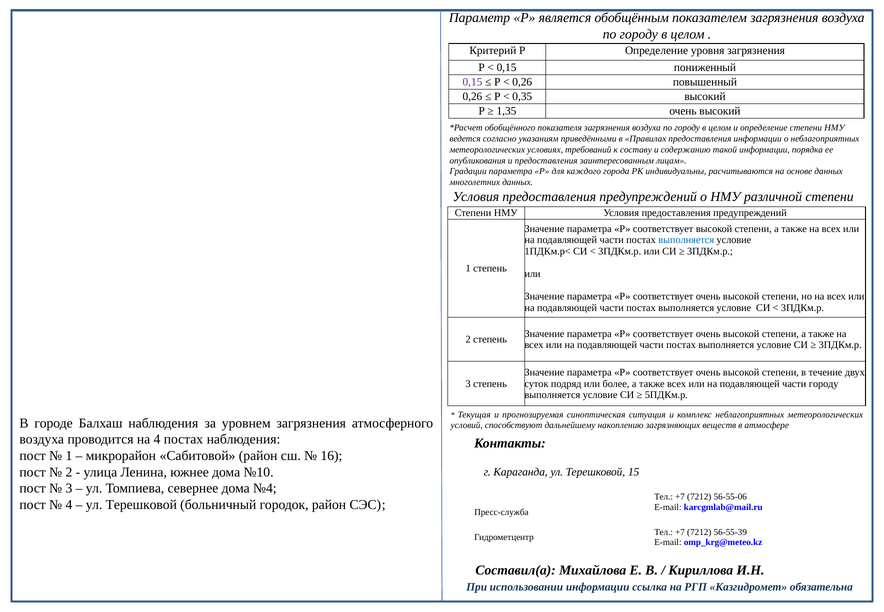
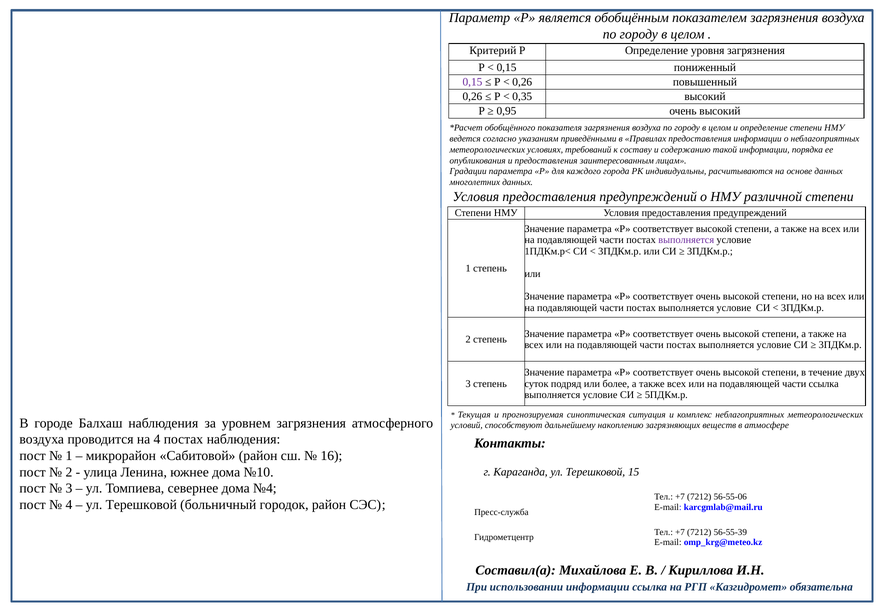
1,35: 1,35 -> 0,95
выполняется at (686, 240) colour: blue -> purple
части городу: городу -> ссылка
